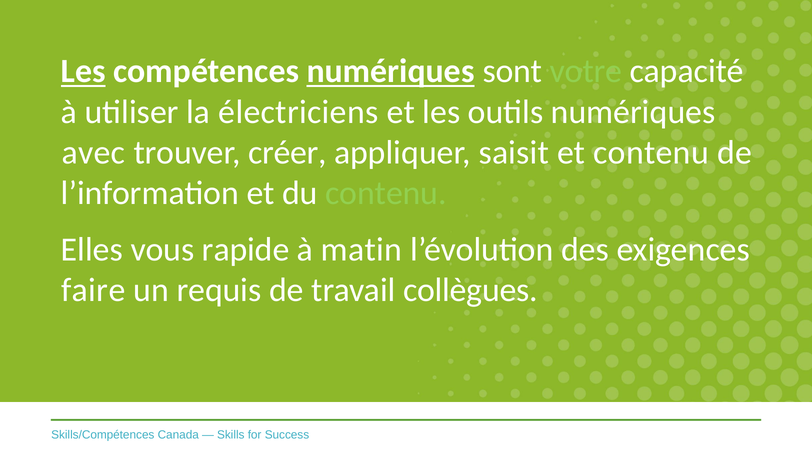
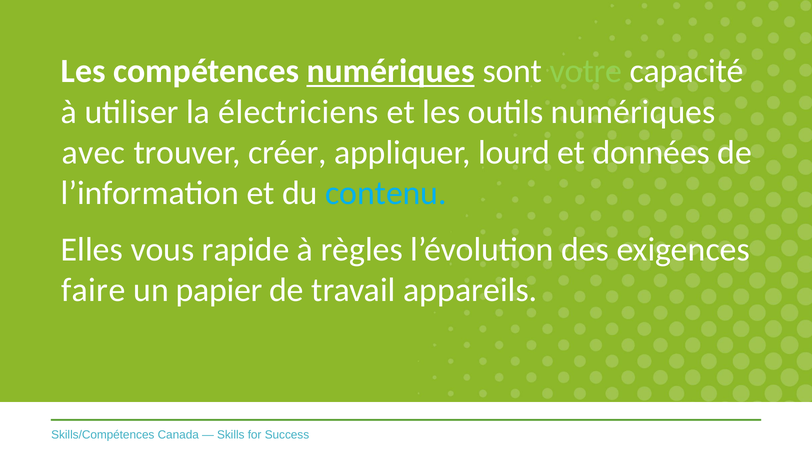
Les at (83, 71) underline: present -> none
saisit: saisit -> lourd
et contenu: contenu -> données
contenu at (386, 193) colour: light green -> light blue
matin: matin -> règles
requis: requis -> papier
collègues: collègues -> appareils
